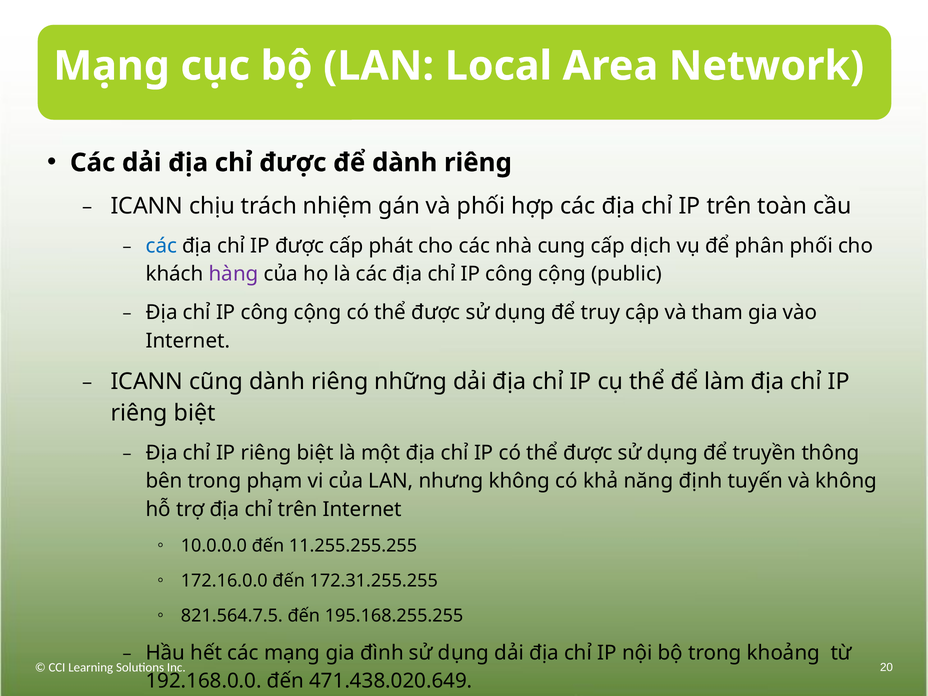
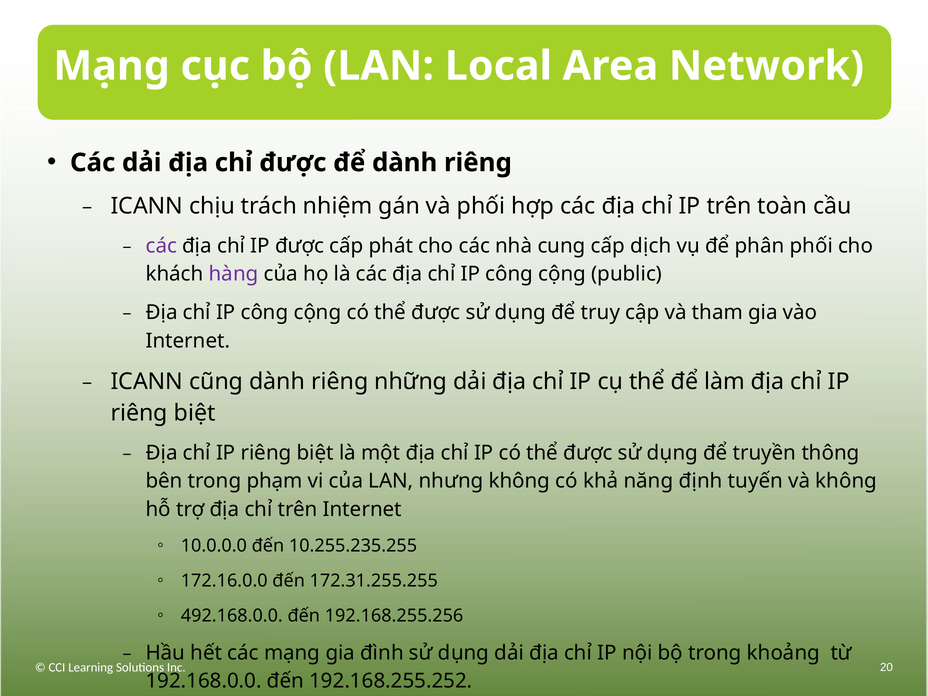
các at (161, 246) colour: blue -> purple
11.255.255.255: 11.255.255.255 -> 10.255.235.255
821.564.7.5: 821.564.7.5 -> 492.168.0.0
195.168.255.255: 195.168.255.255 -> 192.168.255.256
471.438.020.649: 471.438.020.649 -> 192.168.255.252
